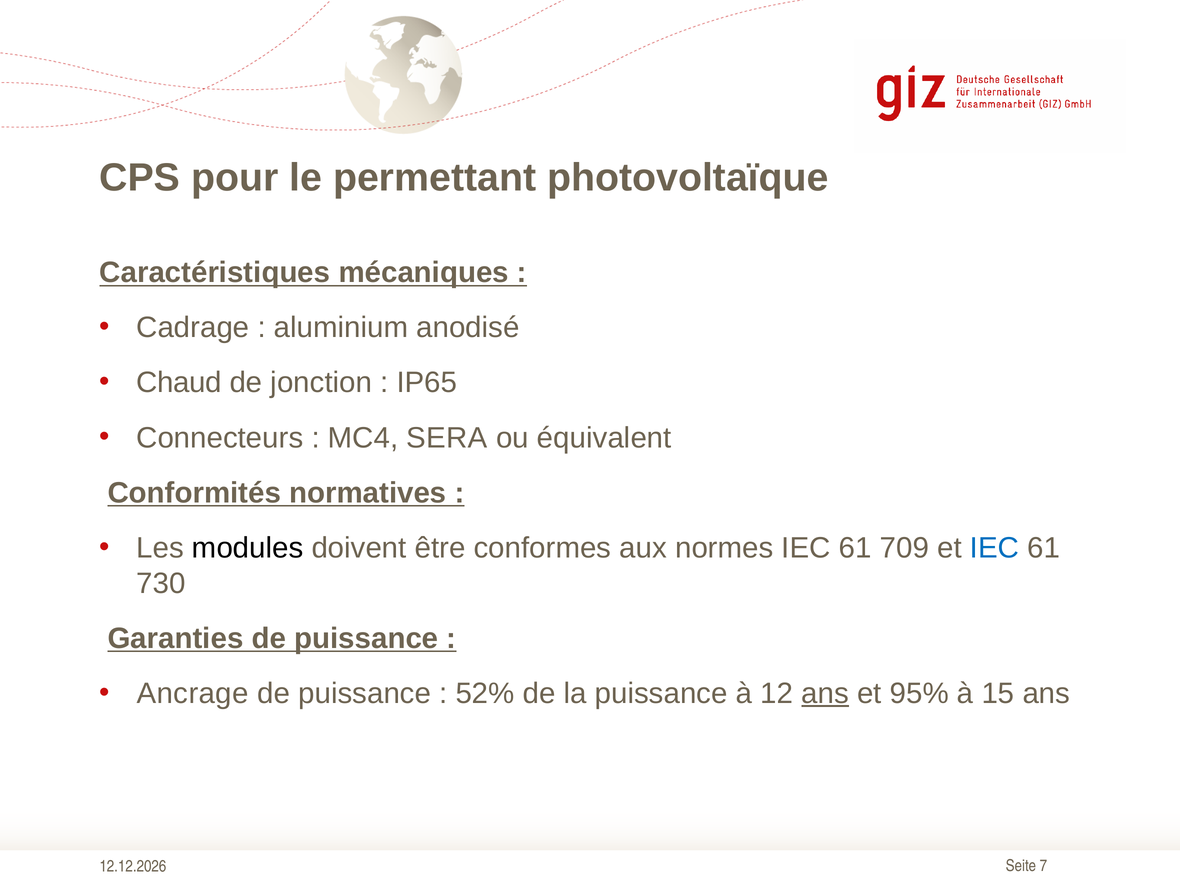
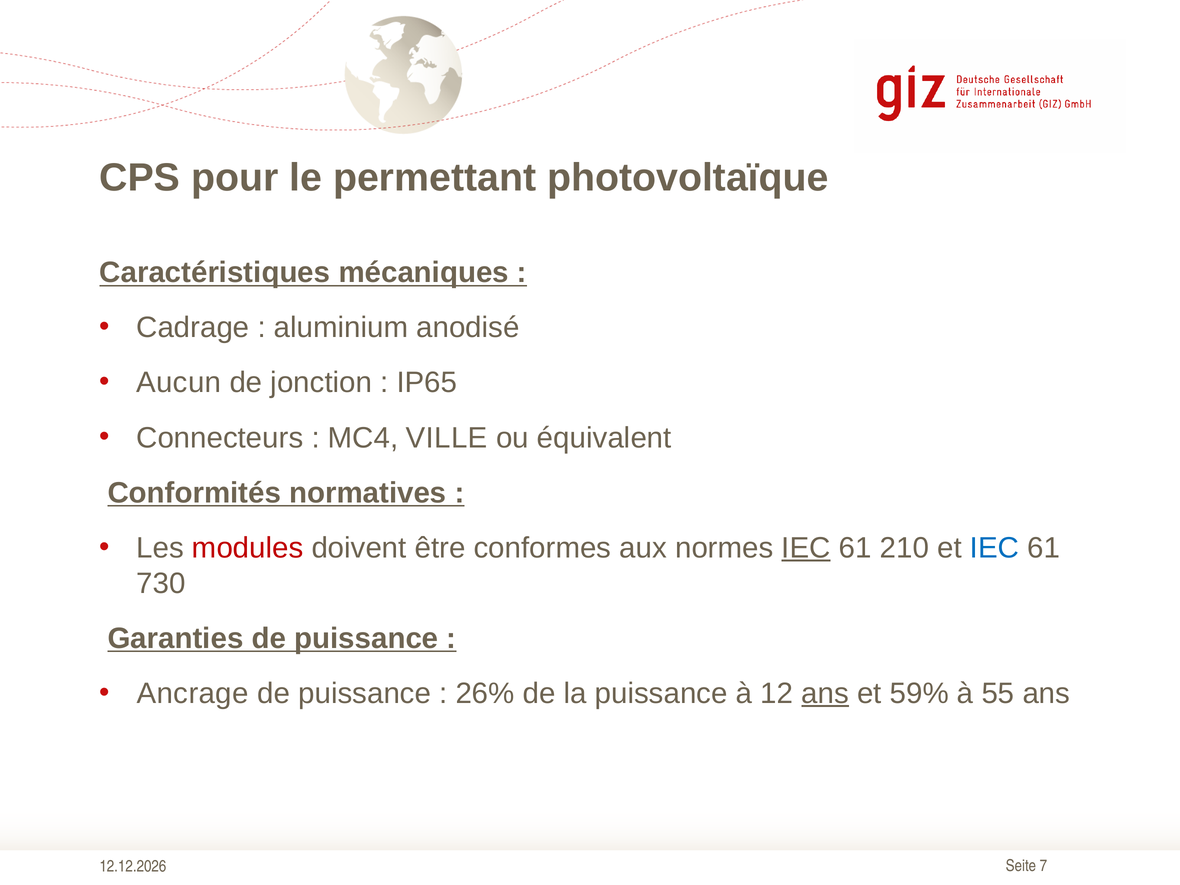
Chaud: Chaud -> Aucun
SERA: SERA -> VILLE
modules colour: black -> red
IEC at (806, 548) underline: none -> present
709: 709 -> 210
52%: 52% -> 26%
95%: 95% -> 59%
15: 15 -> 55
